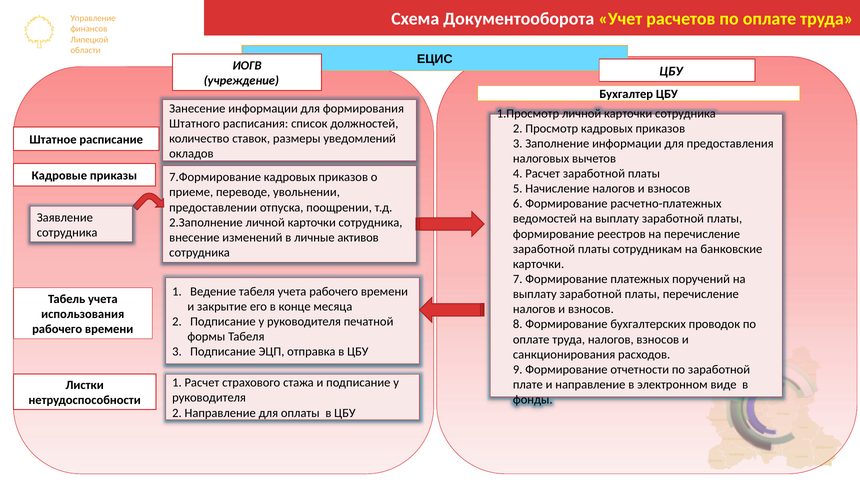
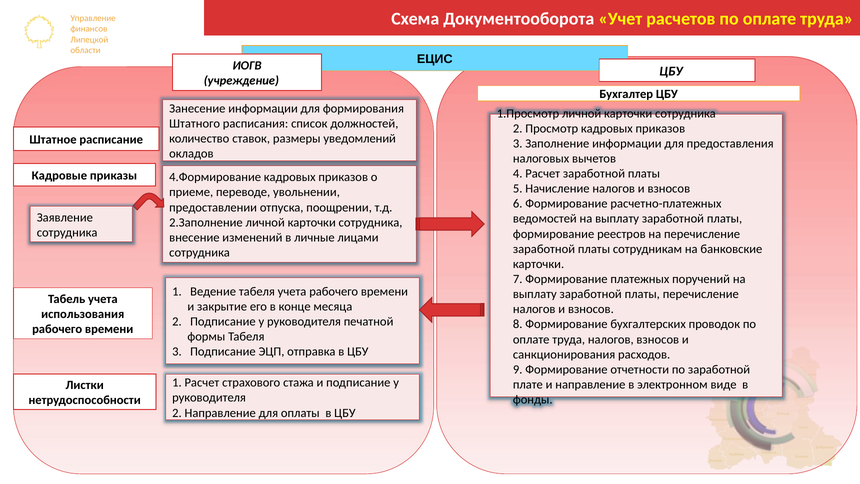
7.Формирование: 7.Формирование -> 4.Формирование
активов: активов -> лицами
